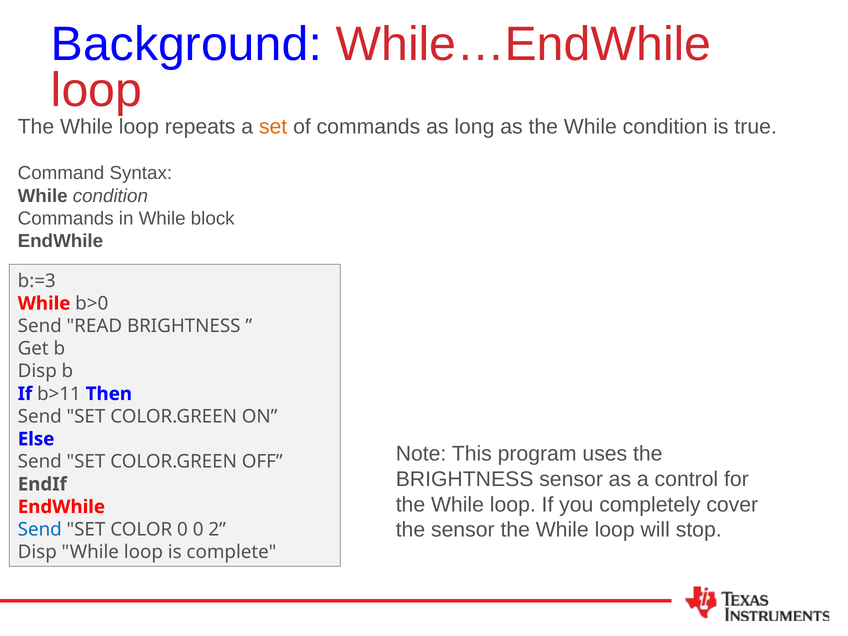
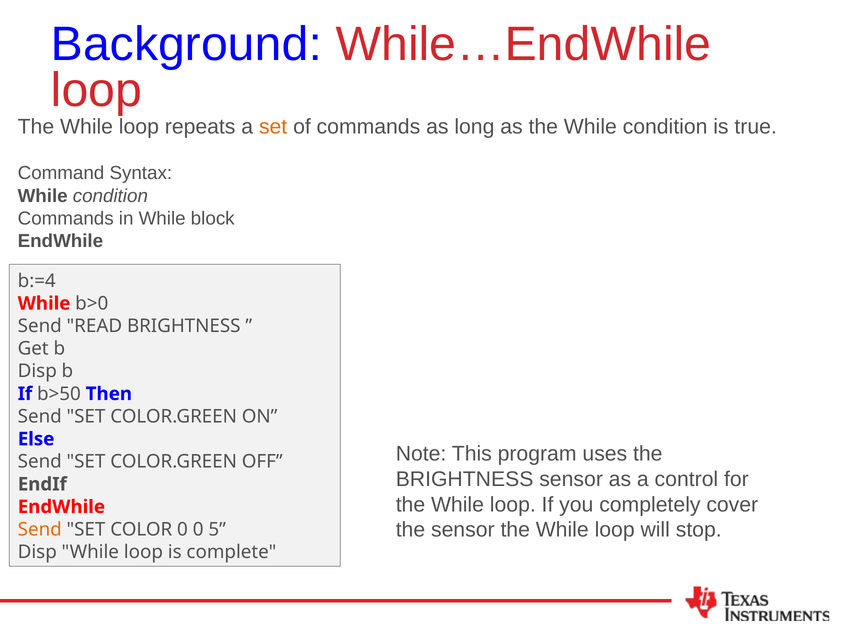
b:=3: b:=3 -> b:=4
b>11: b>11 -> b>50
Send at (40, 529) colour: blue -> orange
2: 2 -> 5
